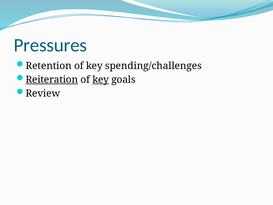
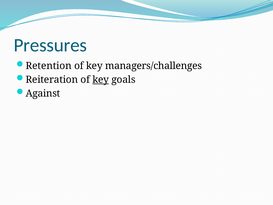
spending/challenges: spending/challenges -> managers/challenges
Reiteration underline: present -> none
Review: Review -> Against
